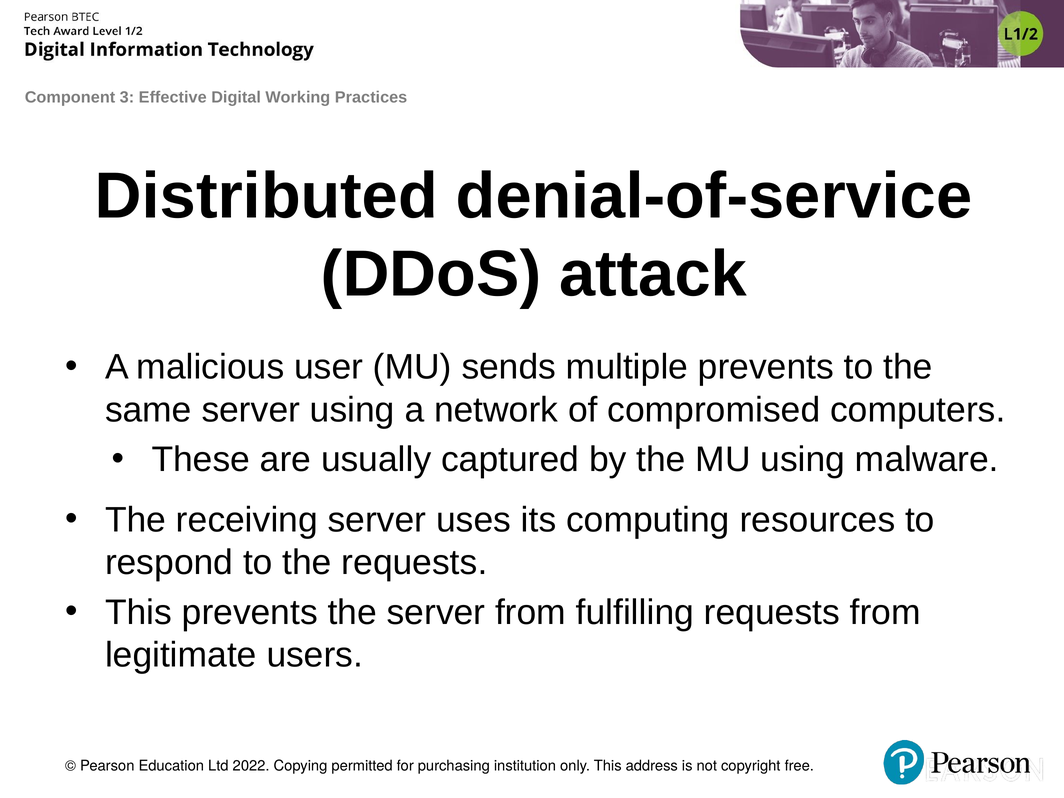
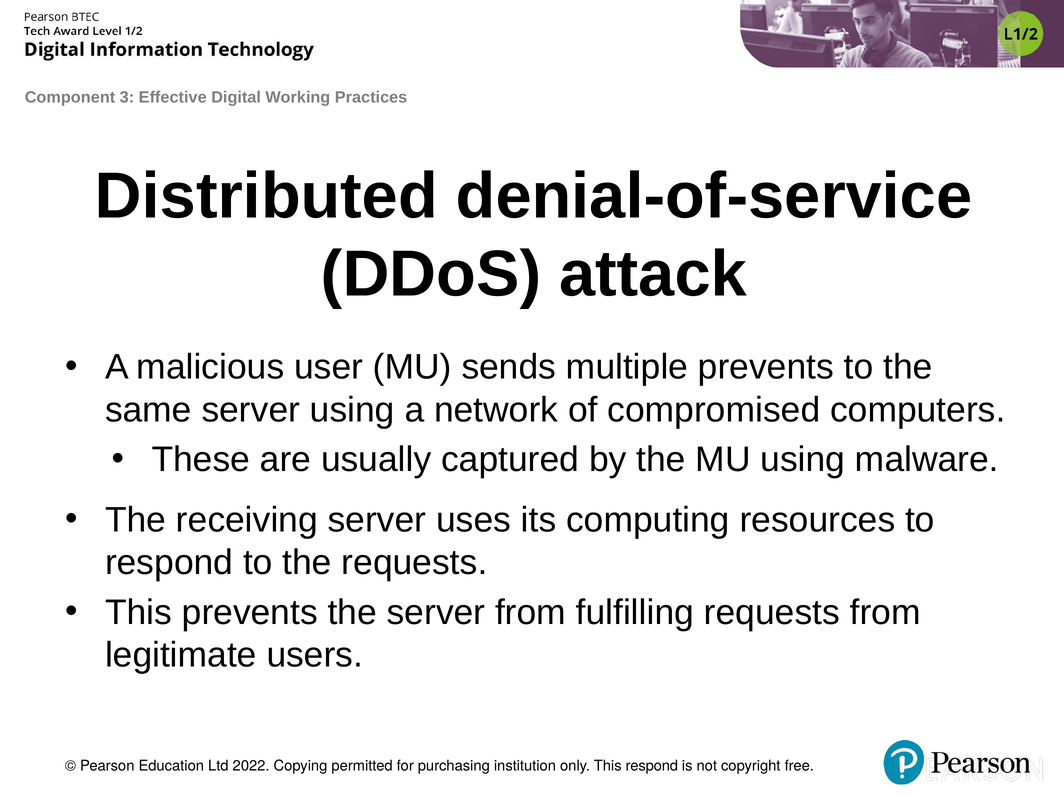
This address: address -> respond
